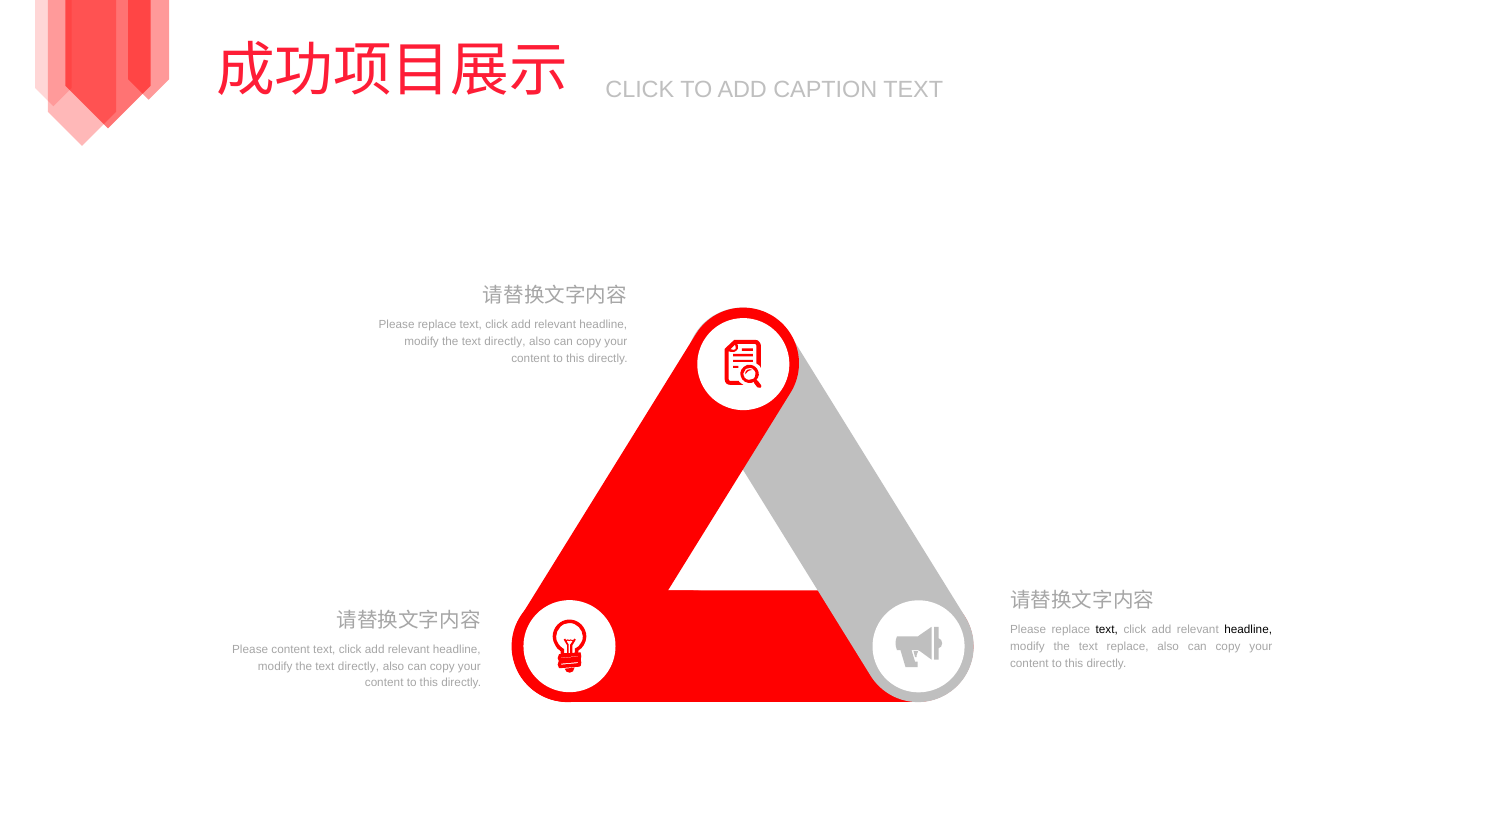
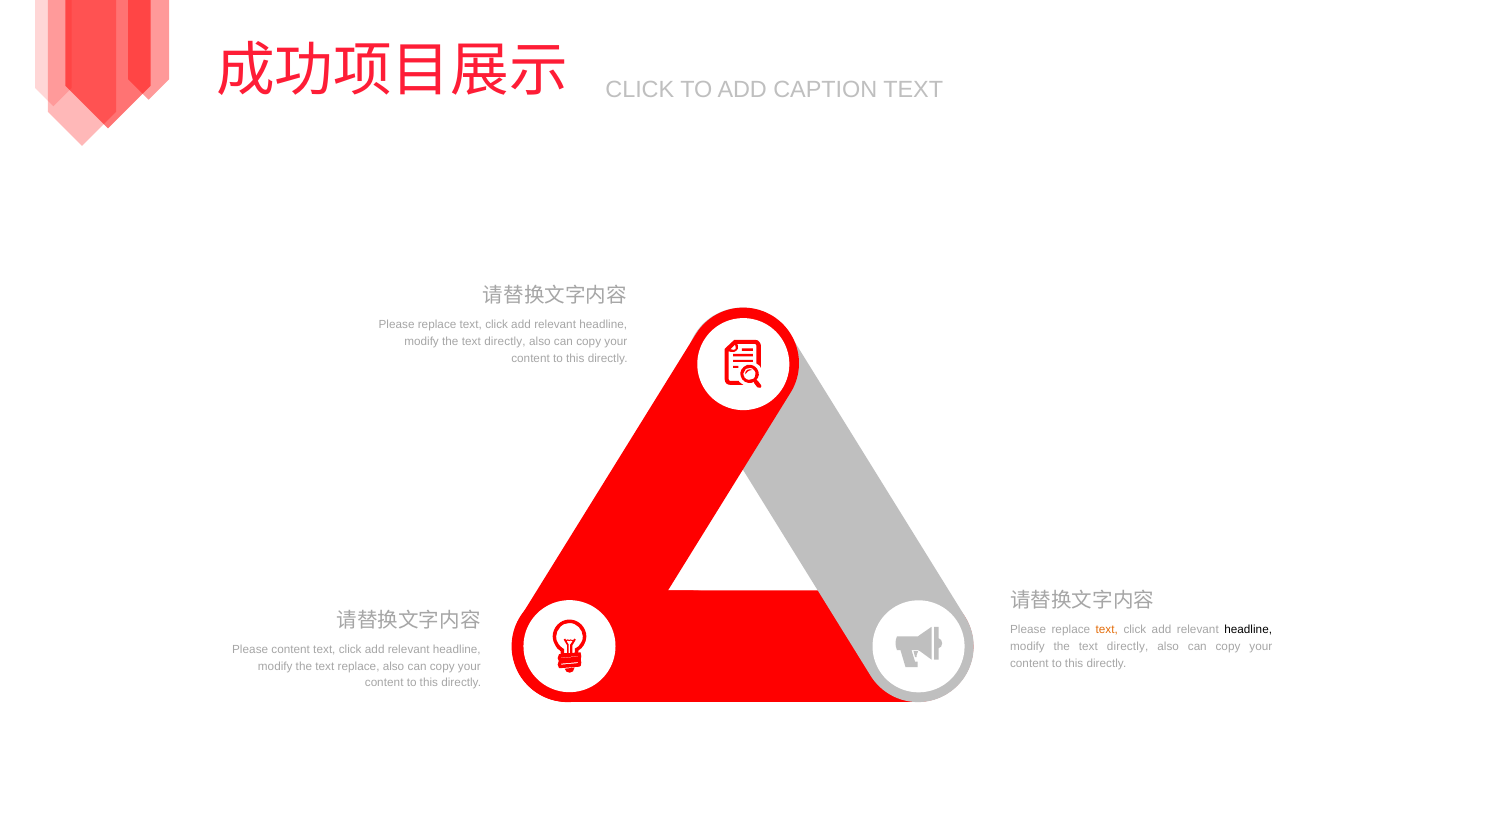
text at (1107, 630) colour: black -> orange
replace at (1128, 647): replace -> directly
directly at (359, 666): directly -> replace
